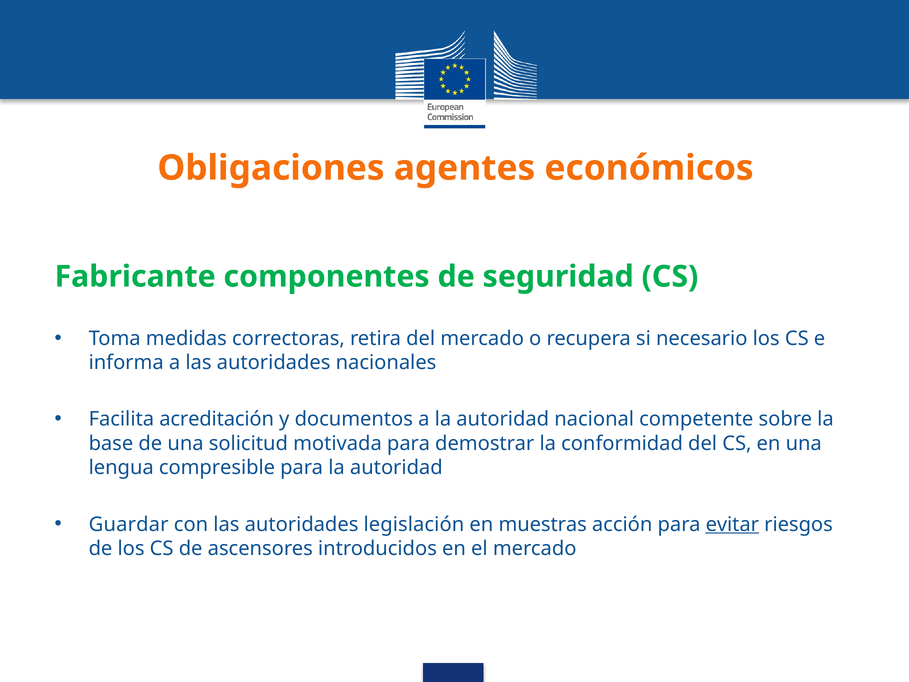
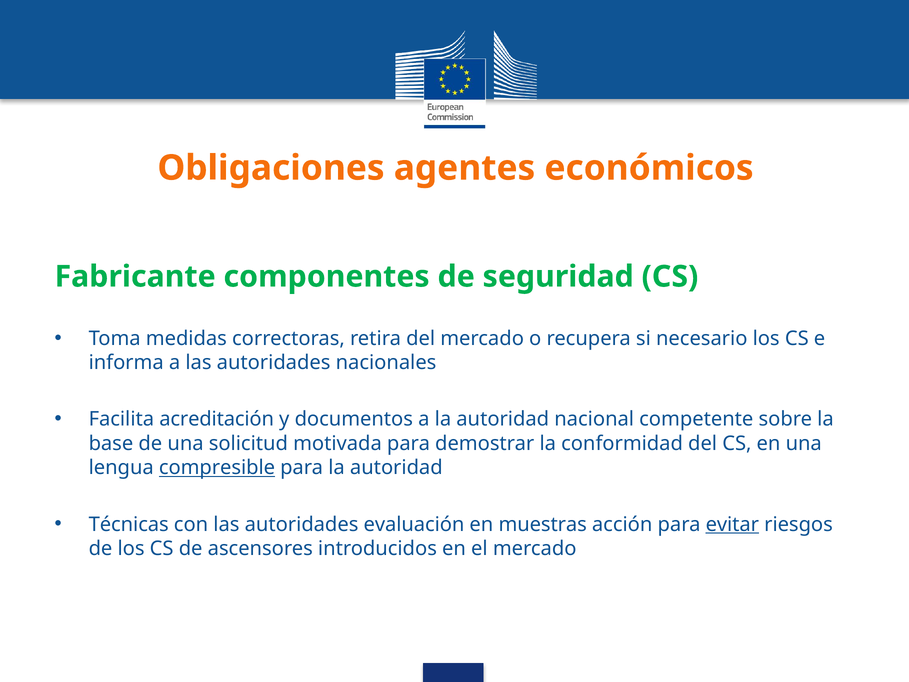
compresible underline: none -> present
Guardar: Guardar -> Técnicas
legislación: legislación -> evaluación
